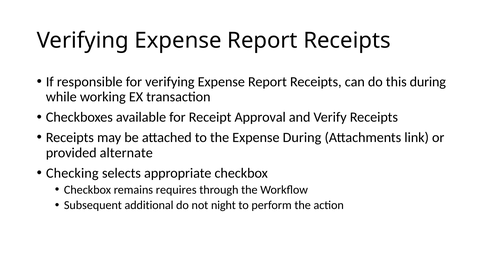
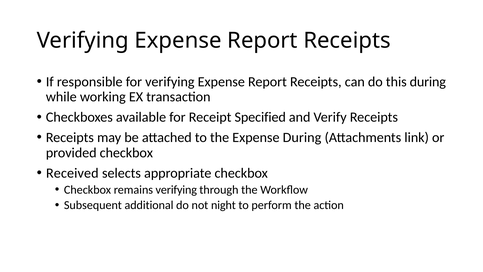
Approval: Approval -> Specified
provided alternate: alternate -> checkbox
Checking: Checking -> Received
remains requires: requires -> verifying
